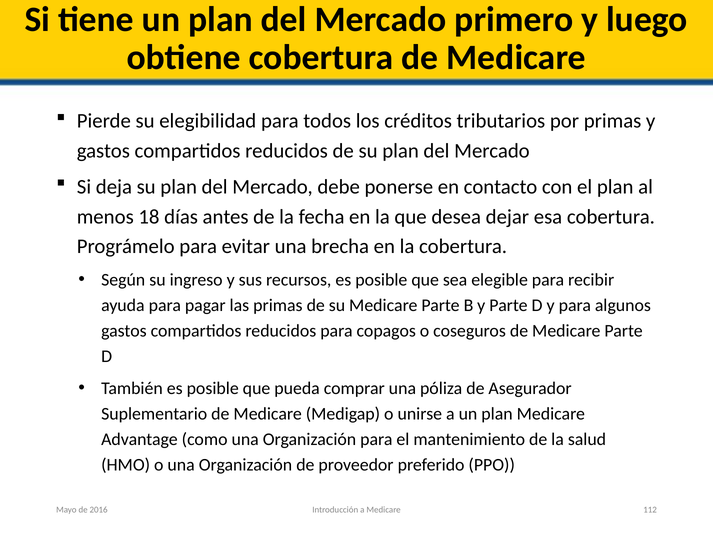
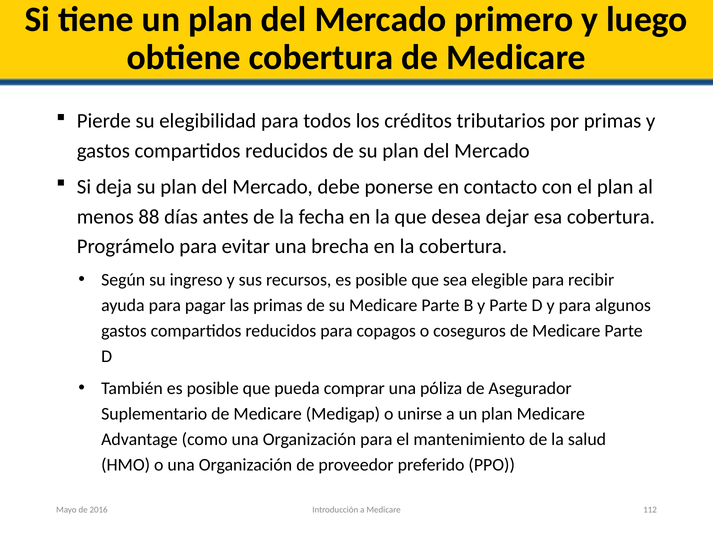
18: 18 -> 88
